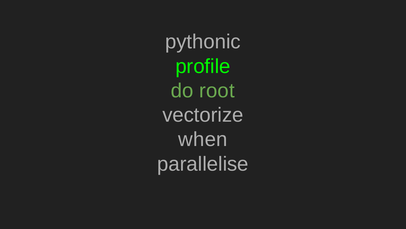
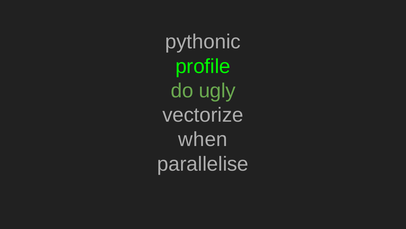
root: root -> ugly
